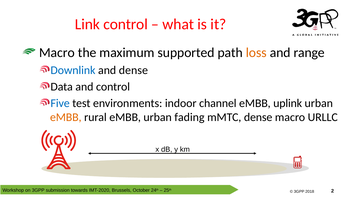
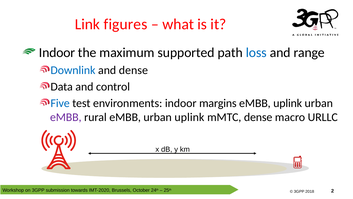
Link control: control -> figures
Macro at (57, 53): Macro -> Indoor
loss colour: orange -> blue
channel: channel -> margins
eMBB at (66, 117) colour: orange -> purple
urban fading: fading -> uplink
